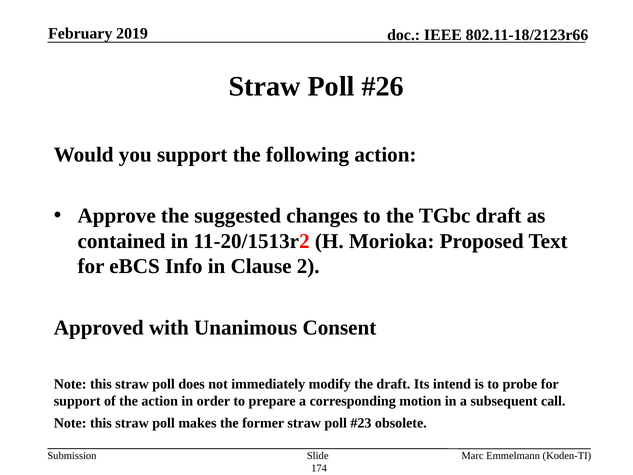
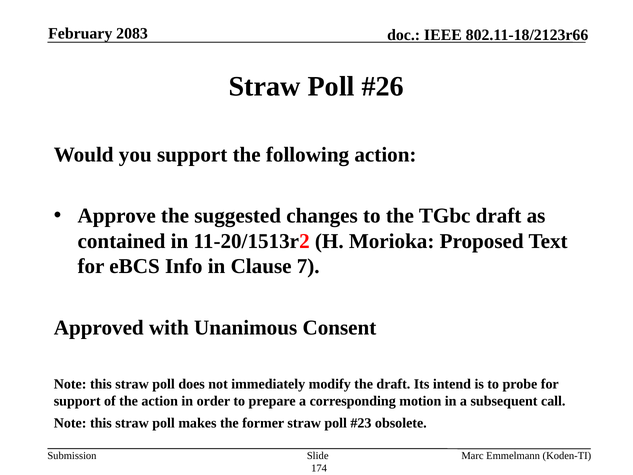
2019: 2019 -> 2083
2: 2 -> 7
